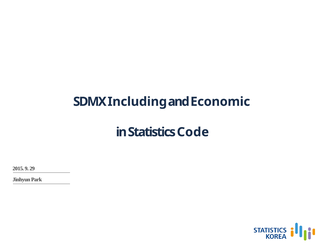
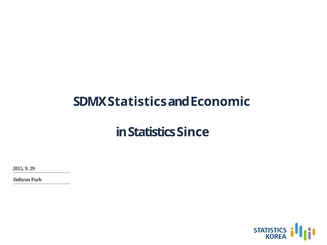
SDMX Including: Including -> Statistics
Code: Code -> Since
